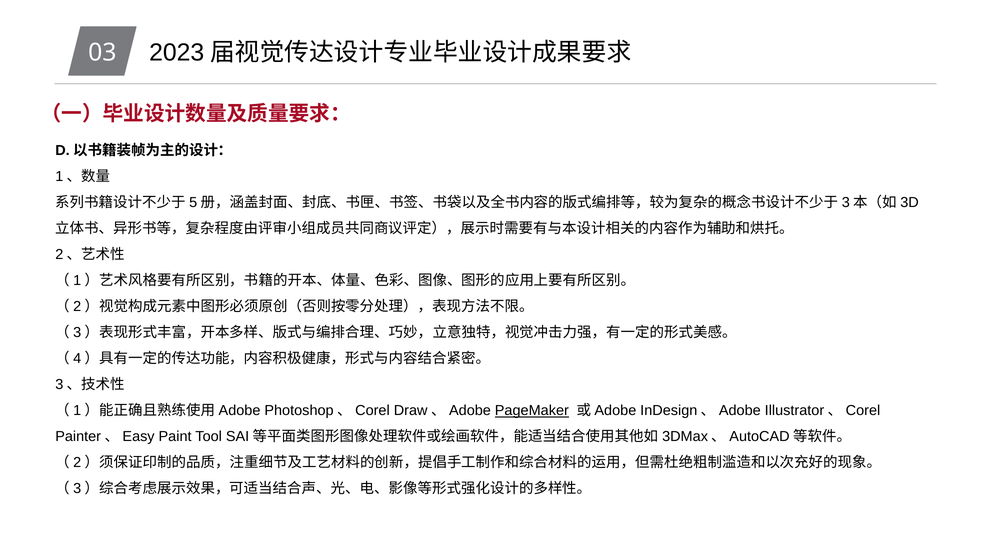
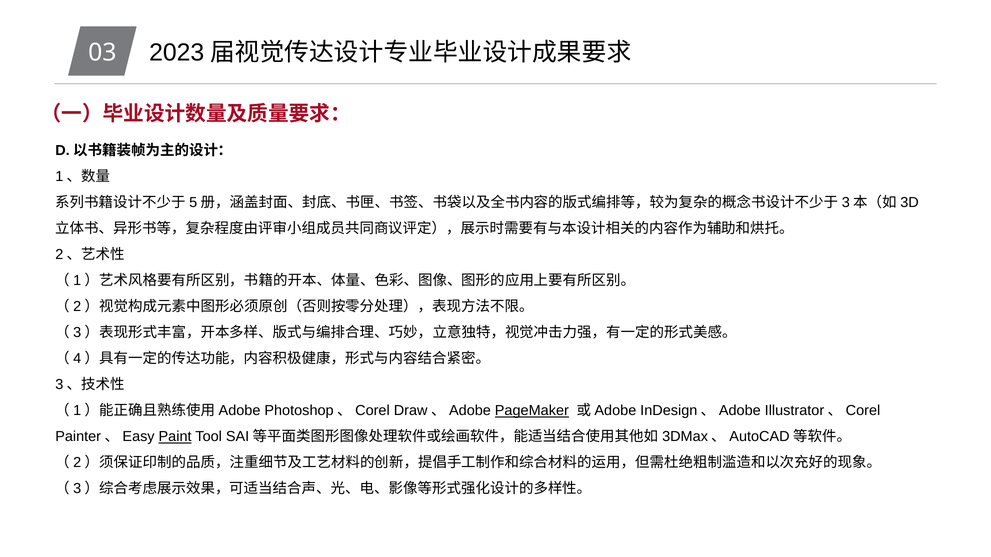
Paint underline: none -> present
